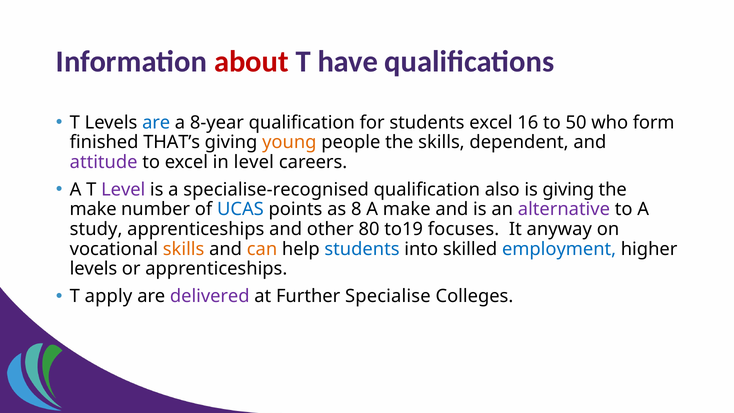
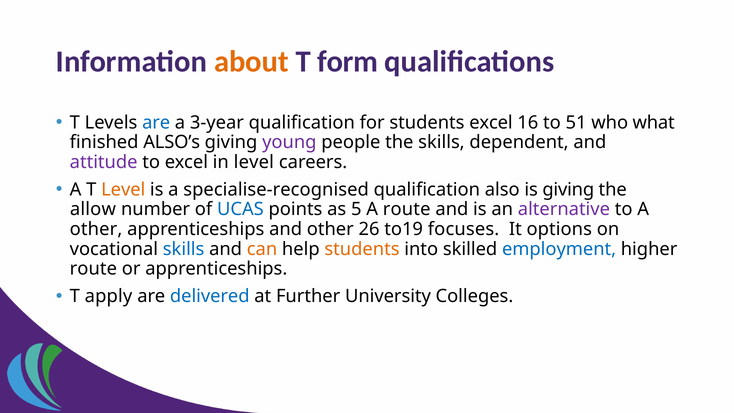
about colour: red -> orange
have: have -> form
8-year: 8-year -> 3-year
50: 50 -> 51
form: form -> what
THAT’s: THAT’s -> ALSO’s
young colour: orange -> purple
Level at (123, 190) colour: purple -> orange
make at (93, 209): make -> allow
8: 8 -> 5
A make: make -> route
study at (96, 229): study -> other
80: 80 -> 26
anyway: anyway -> options
skills at (184, 249) colour: orange -> blue
students at (362, 249) colour: blue -> orange
levels at (93, 269): levels -> route
delivered colour: purple -> blue
Specialise: Specialise -> University
